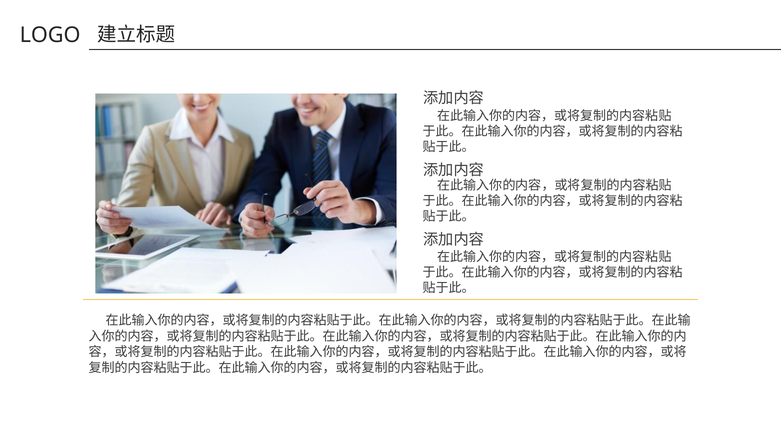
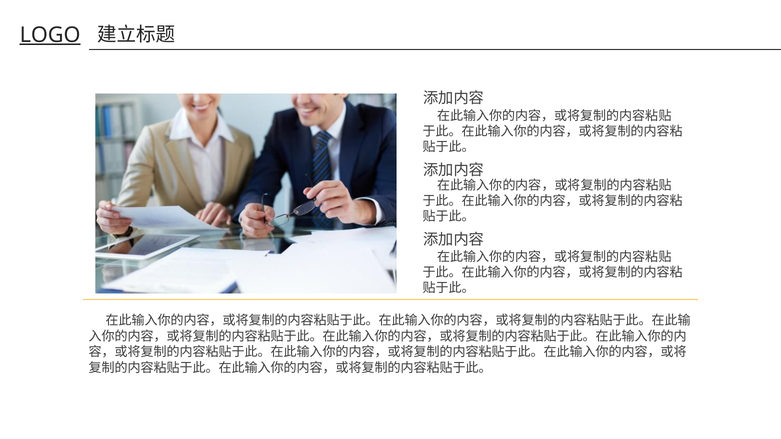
LOGO underline: none -> present
